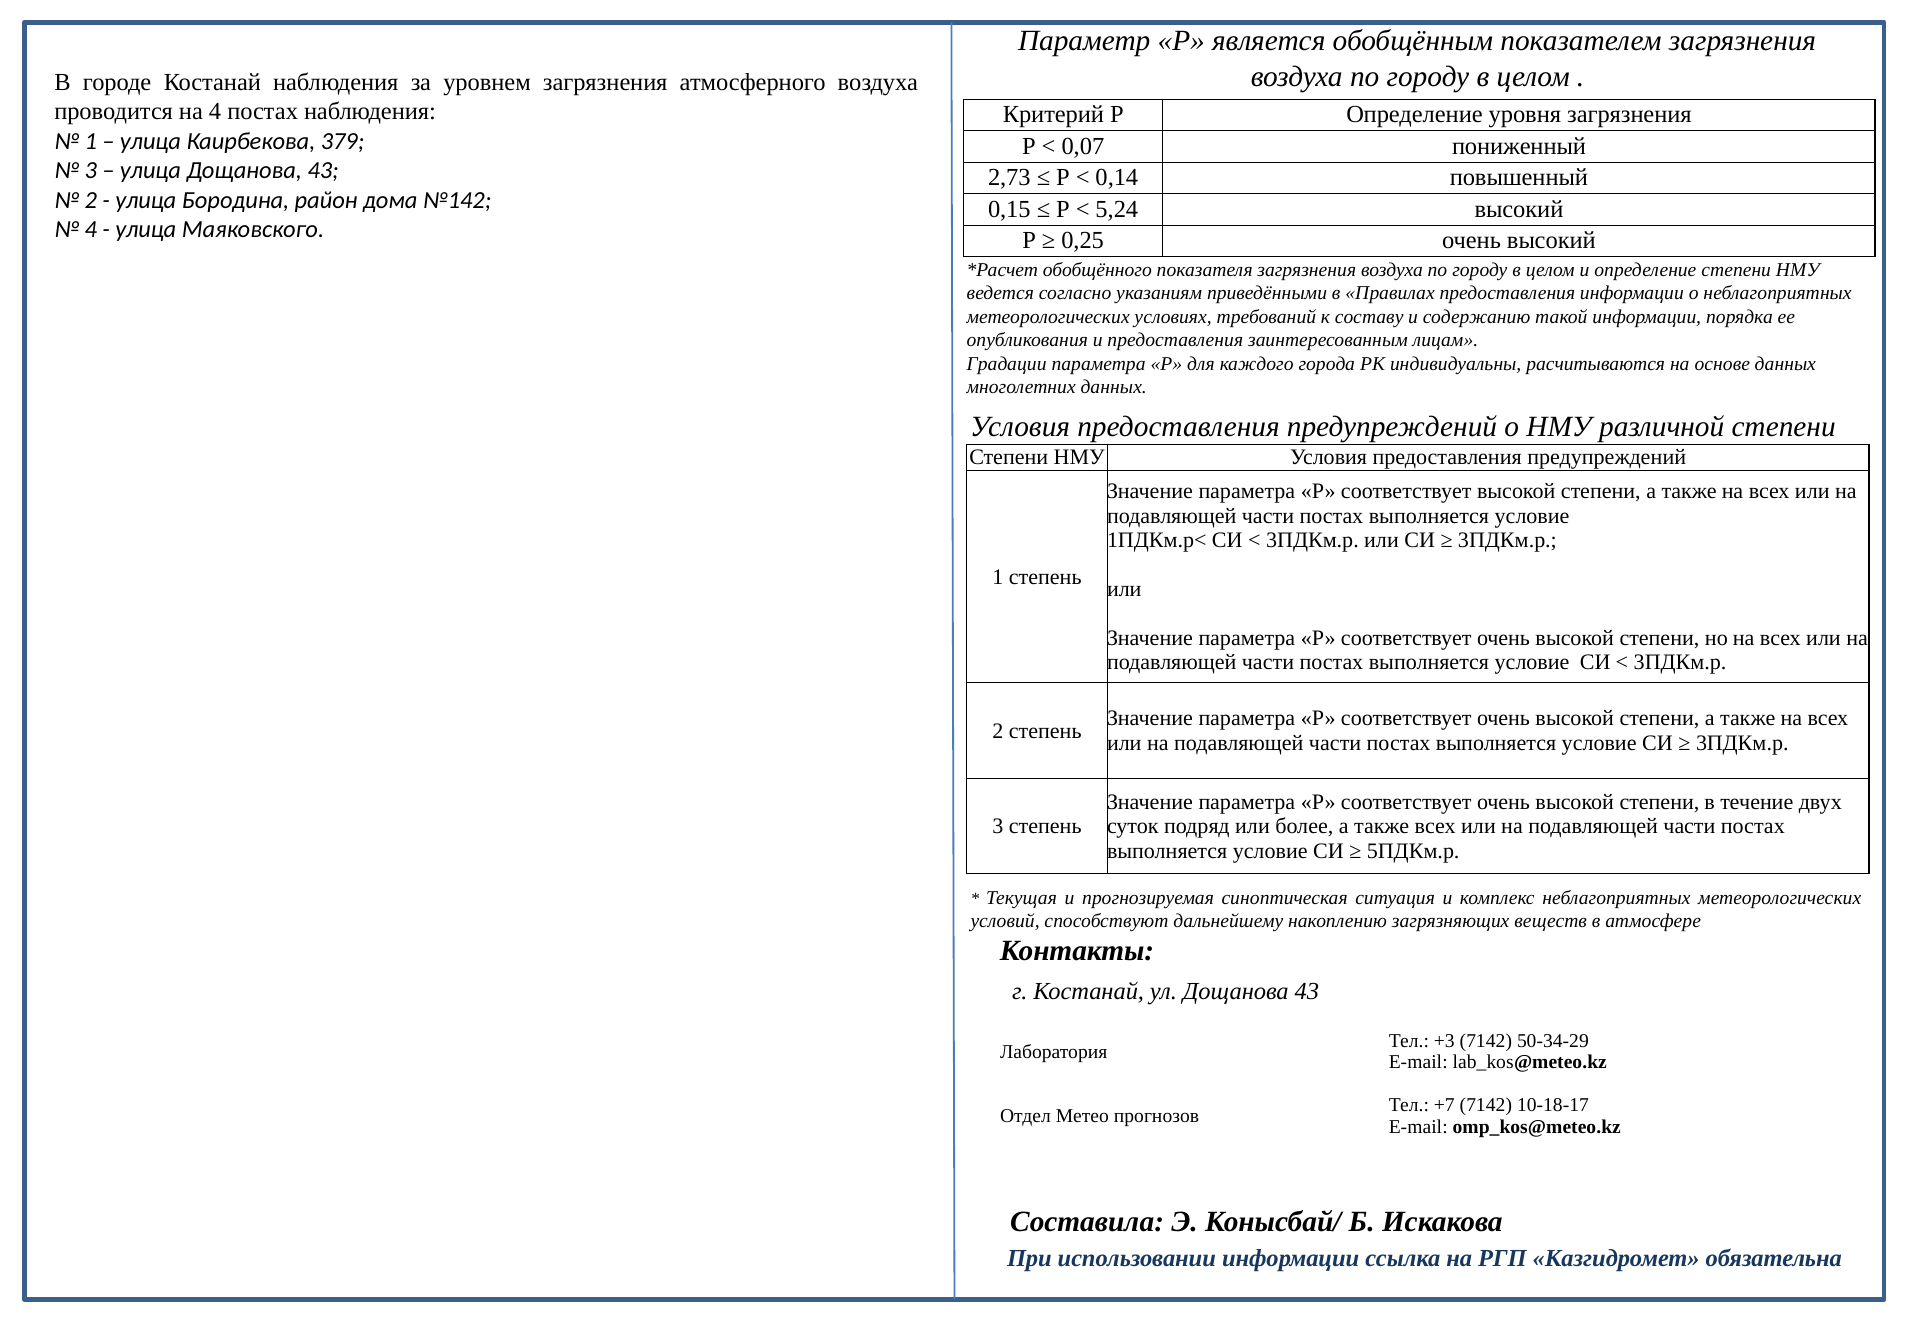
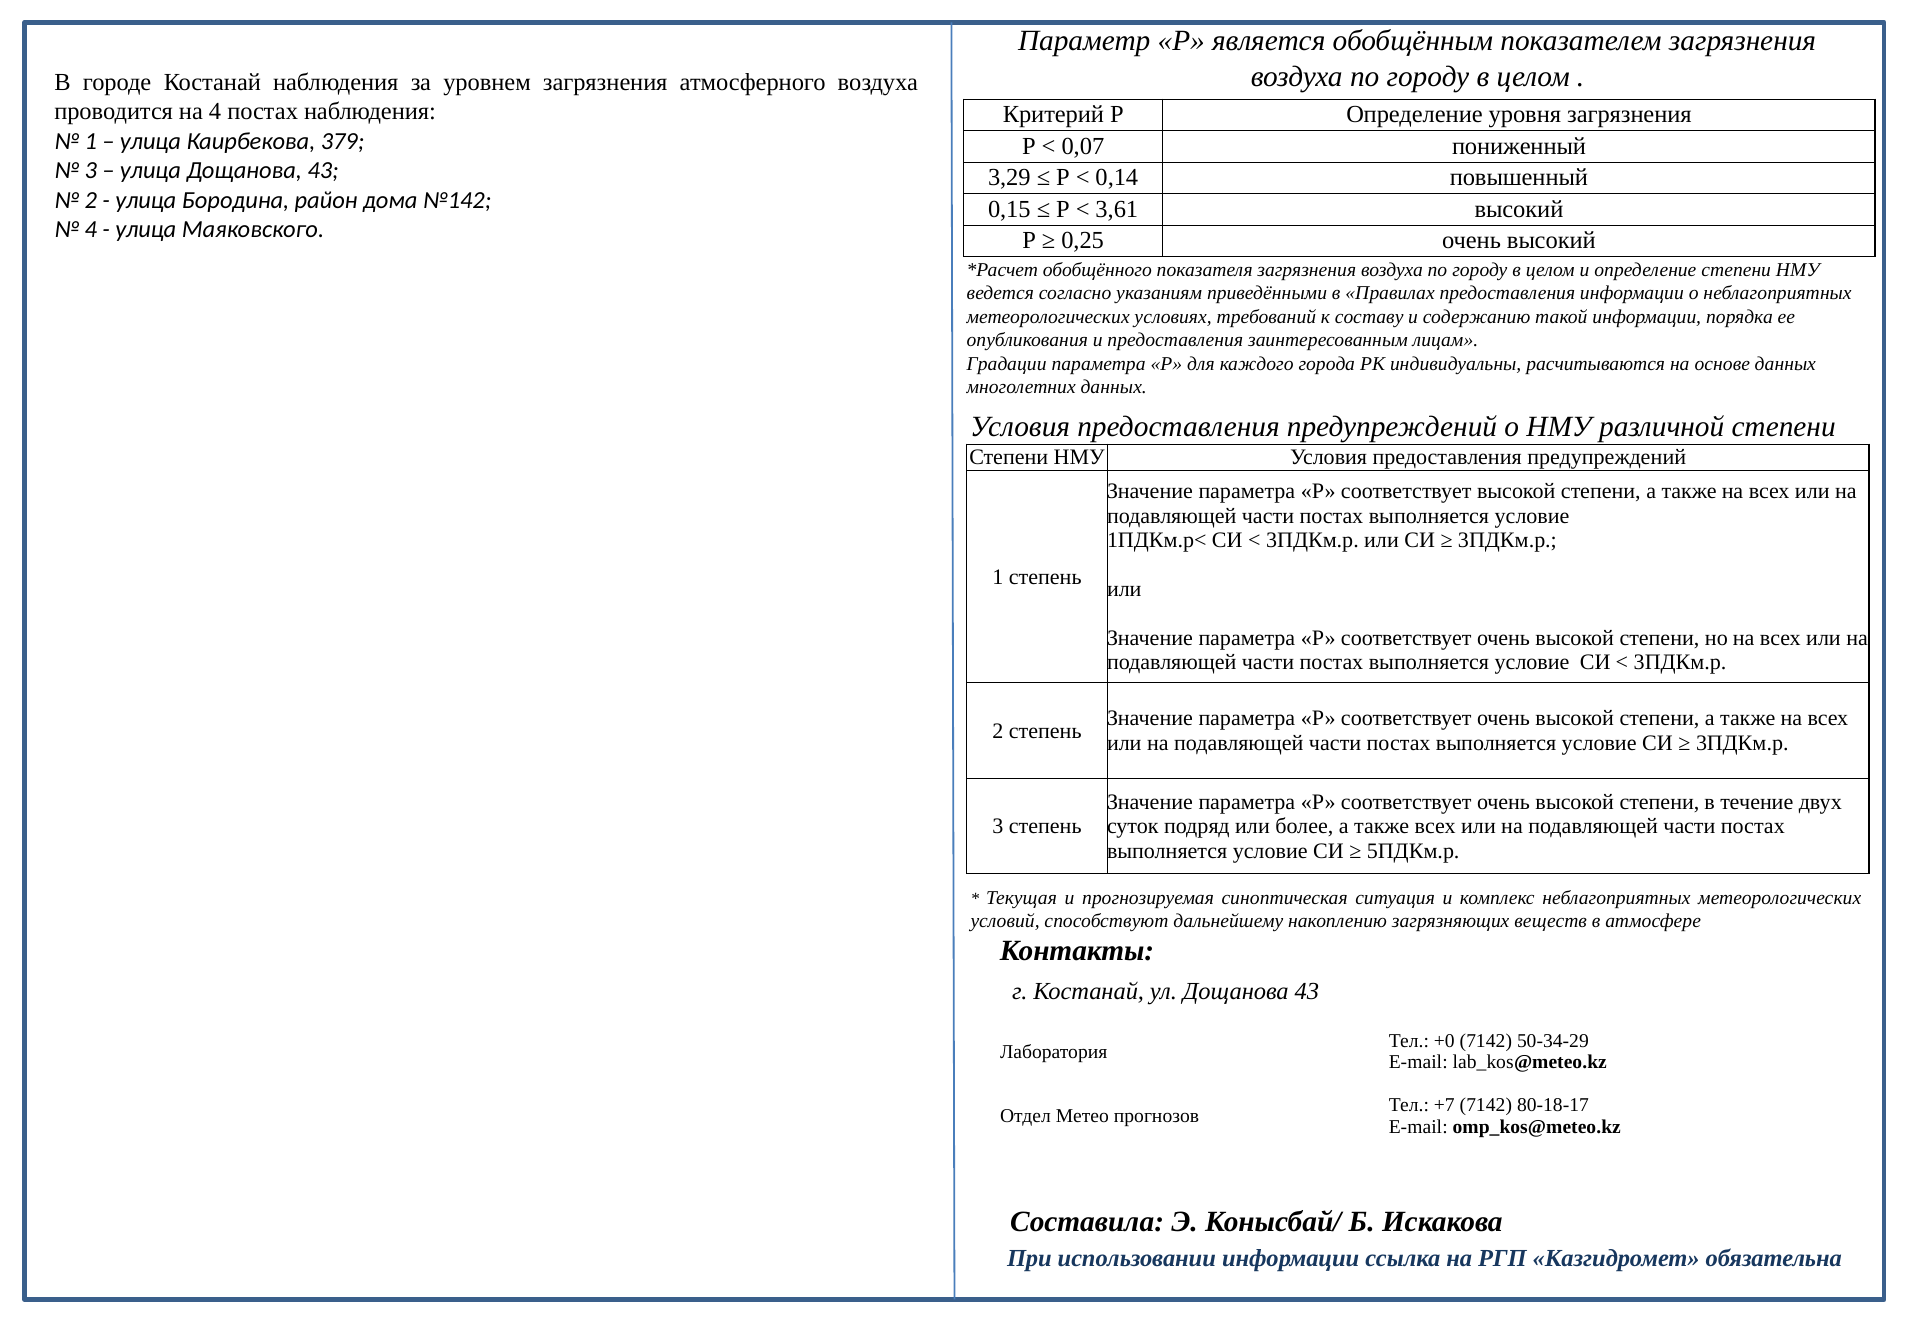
2,73: 2,73 -> 3,29
5,24: 5,24 -> 3,61
+3: +3 -> +0
10-18-17: 10-18-17 -> 80-18-17
